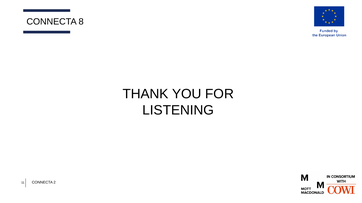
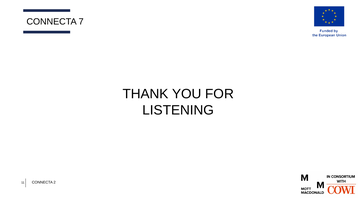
8: 8 -> 7
